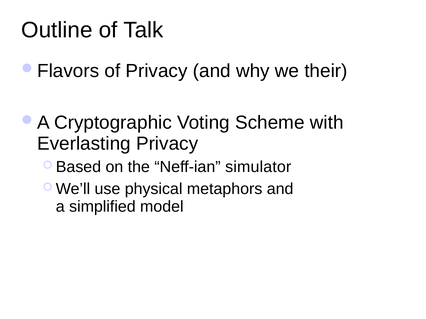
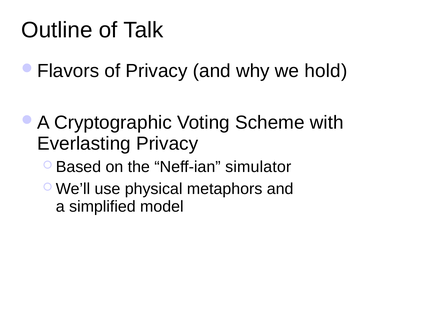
their: their -> hold
